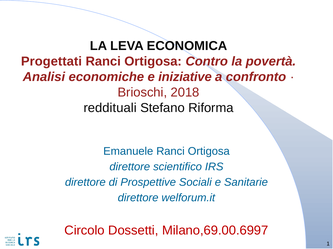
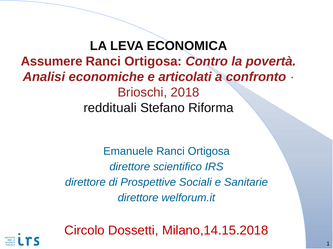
Progettati: Progettati -> Assumere
iniziative: iniziative -> articolati
Milano,69.00.6997: Milano,69.00.6997 -> Milano,14.15.2018
